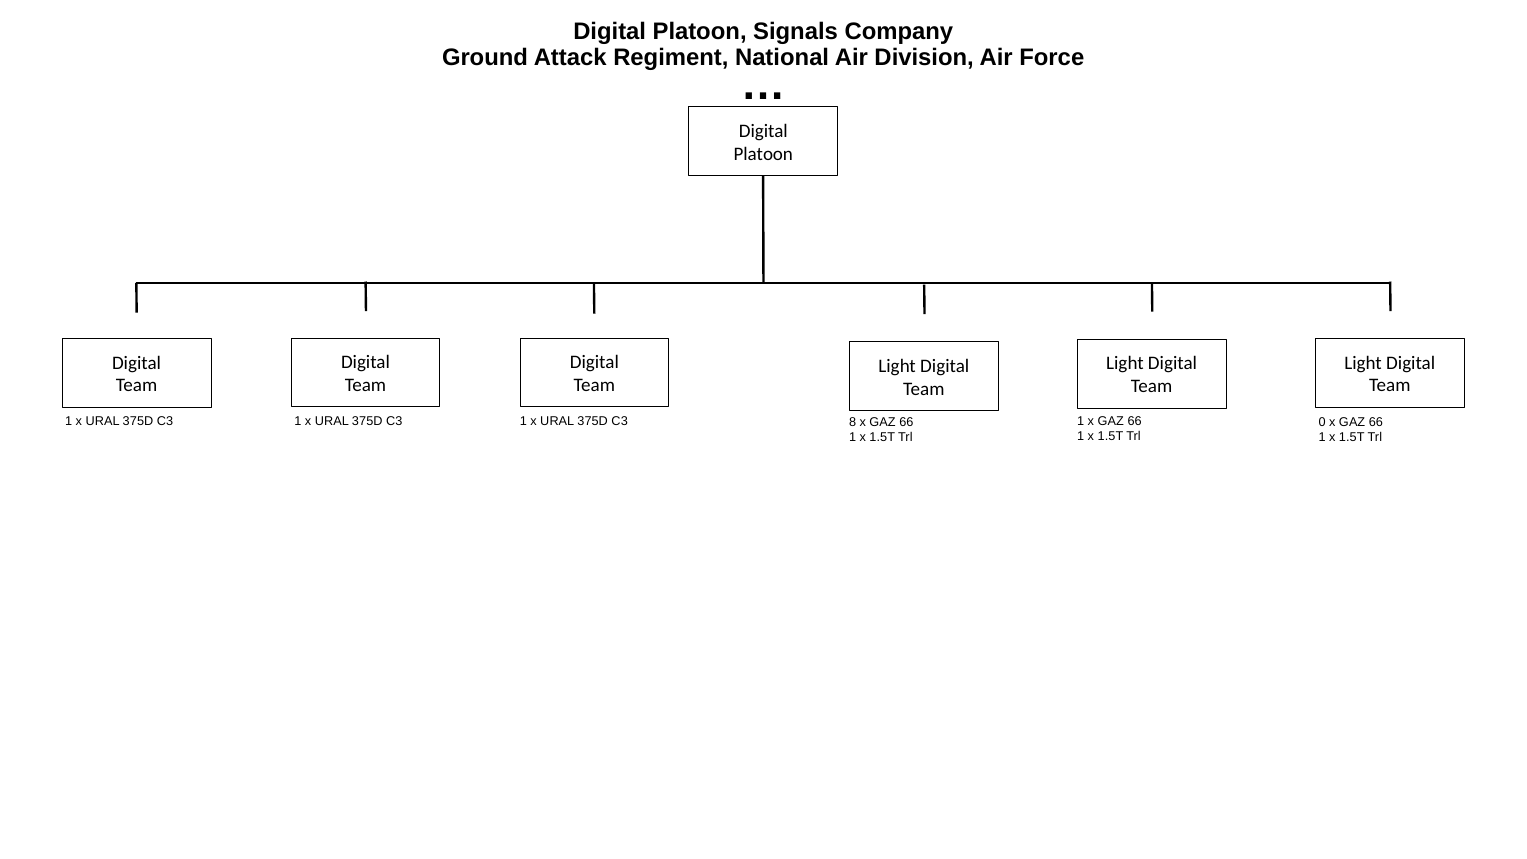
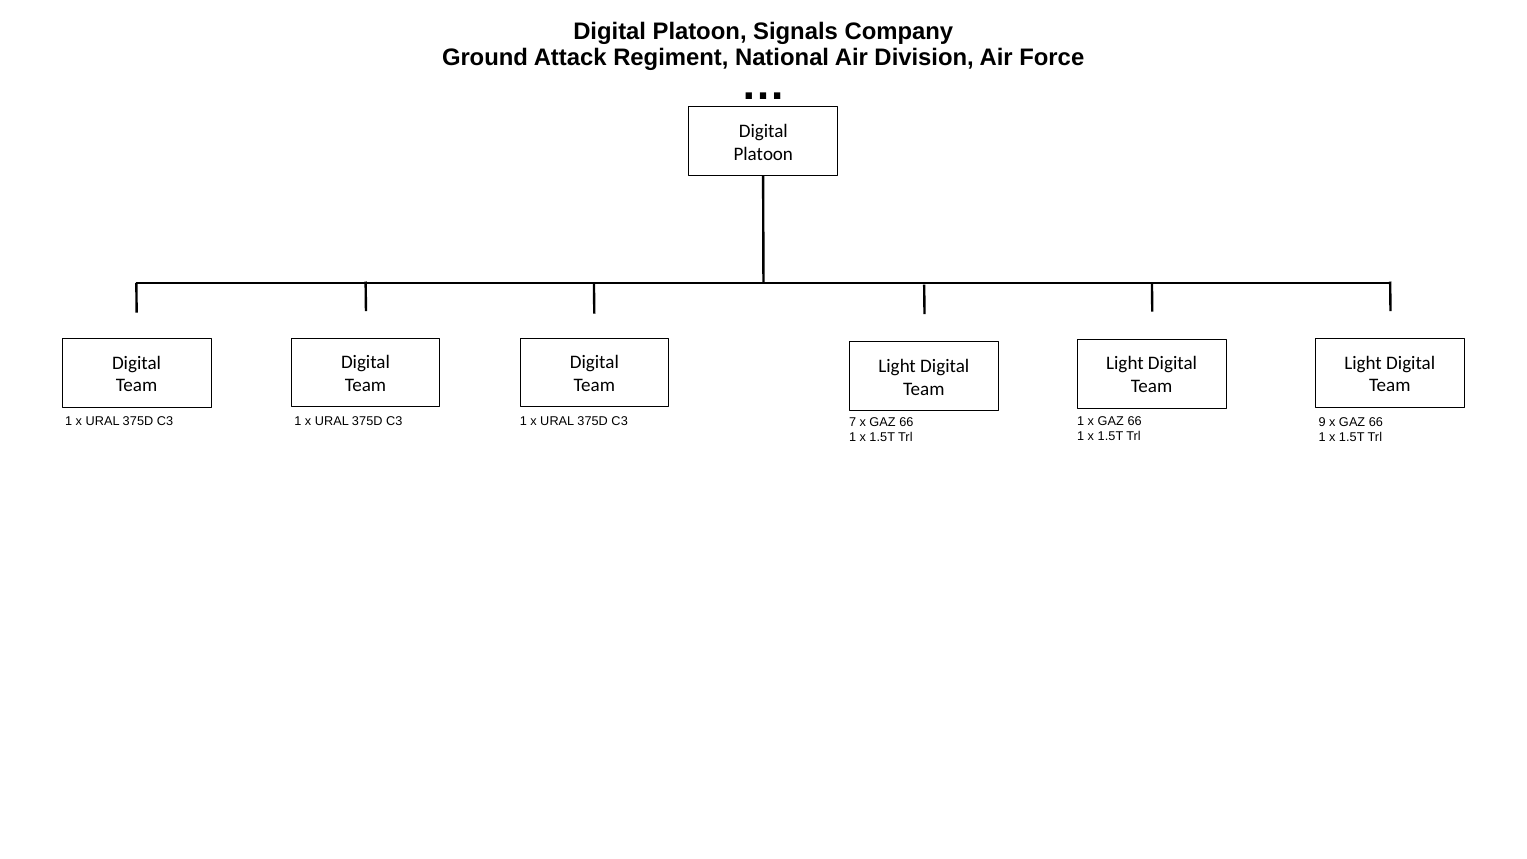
8: 8 -> 7
0: 0 -> 9
